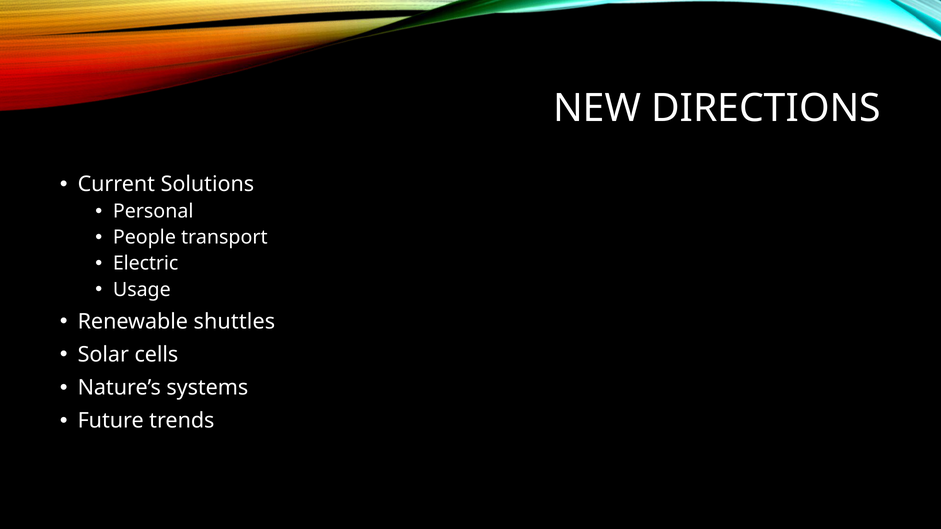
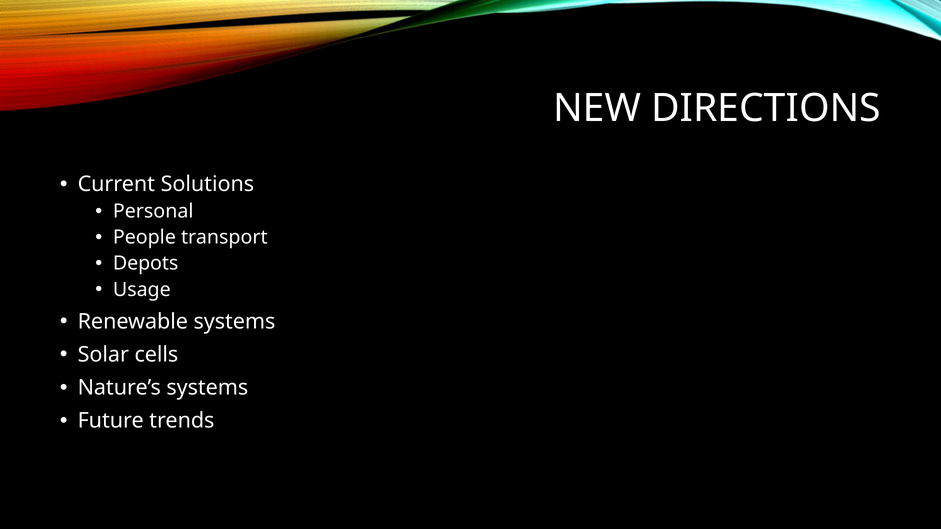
Electric: Electric -> Depots
Renewable shuttles: shuttles -> systems
